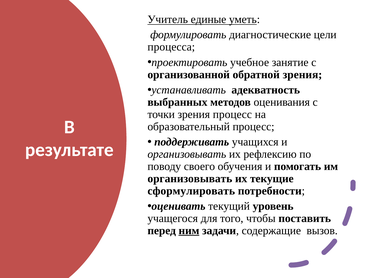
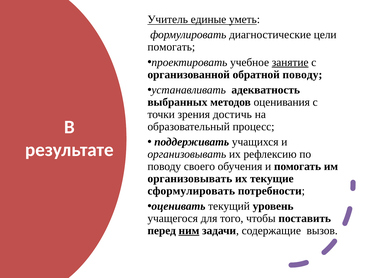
процесса at (171, 47): процесса -> помогать
занятие underline: none -> present
обратной зрения: зрения -> поводу
зрения процесс: процесс -> достичь
